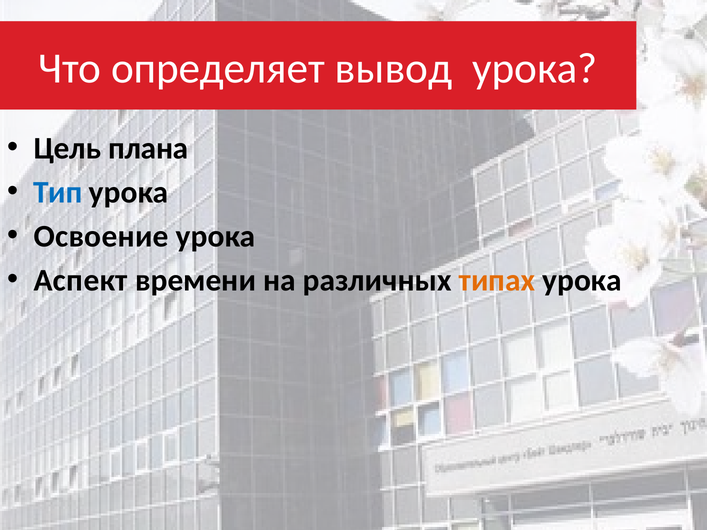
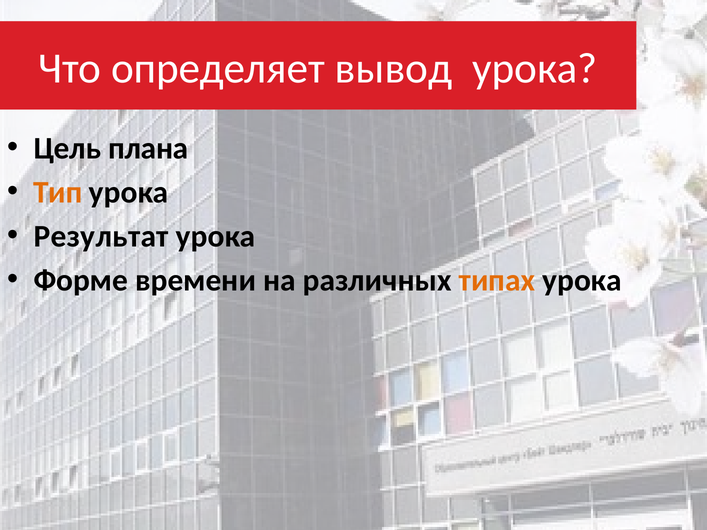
Тип colour: blue -> orange
Освоение: Освоение -> Результат
Аспект: Аспект -> Форме
